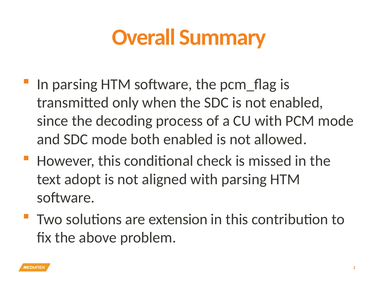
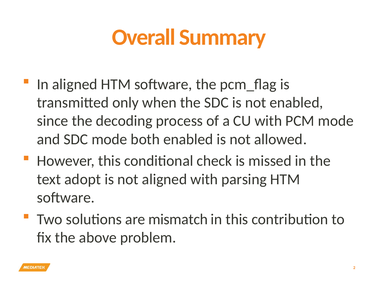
In parsing: parsing -> aligned
extension: extension -> mismatch
